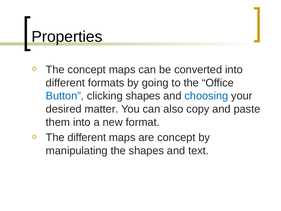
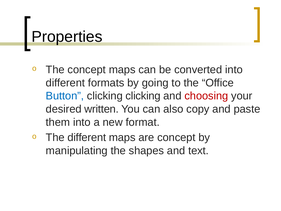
clicking shapes: shapes -> clicking
choosing colour: blue -> red
matter: matter -> written
